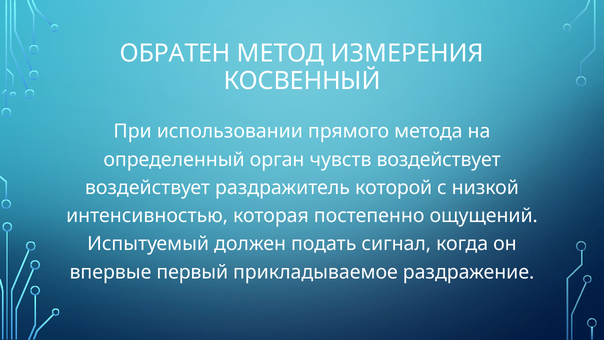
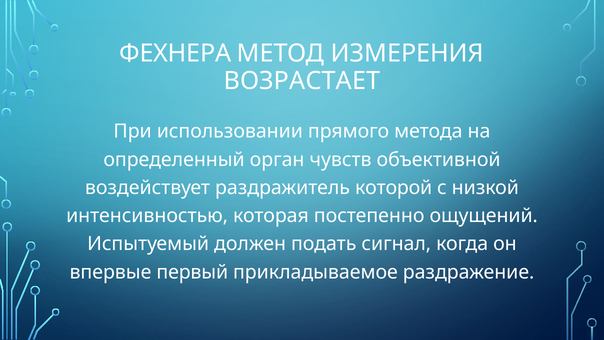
ОБРАТЕН: ОБРАТЕН -> ФЕХНЕРА
КОСВЕННЫЙ: КОСВЕННЫЙ -> ВОЗРАСТАЕТ
чувств воздействует: воздействует -> объективной
